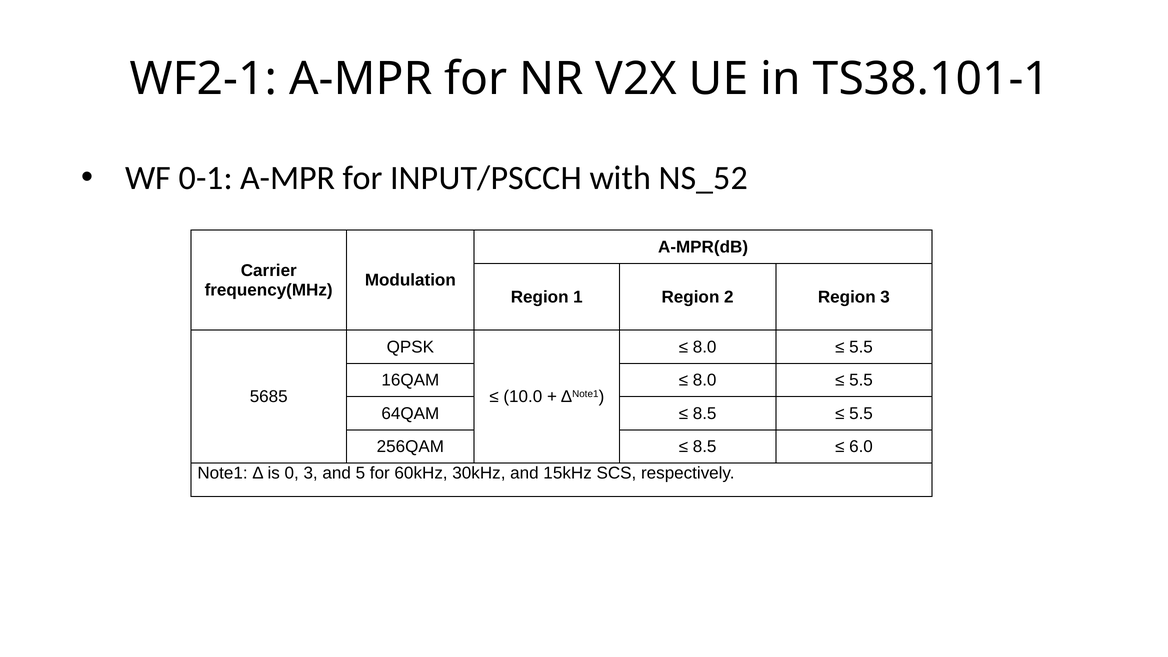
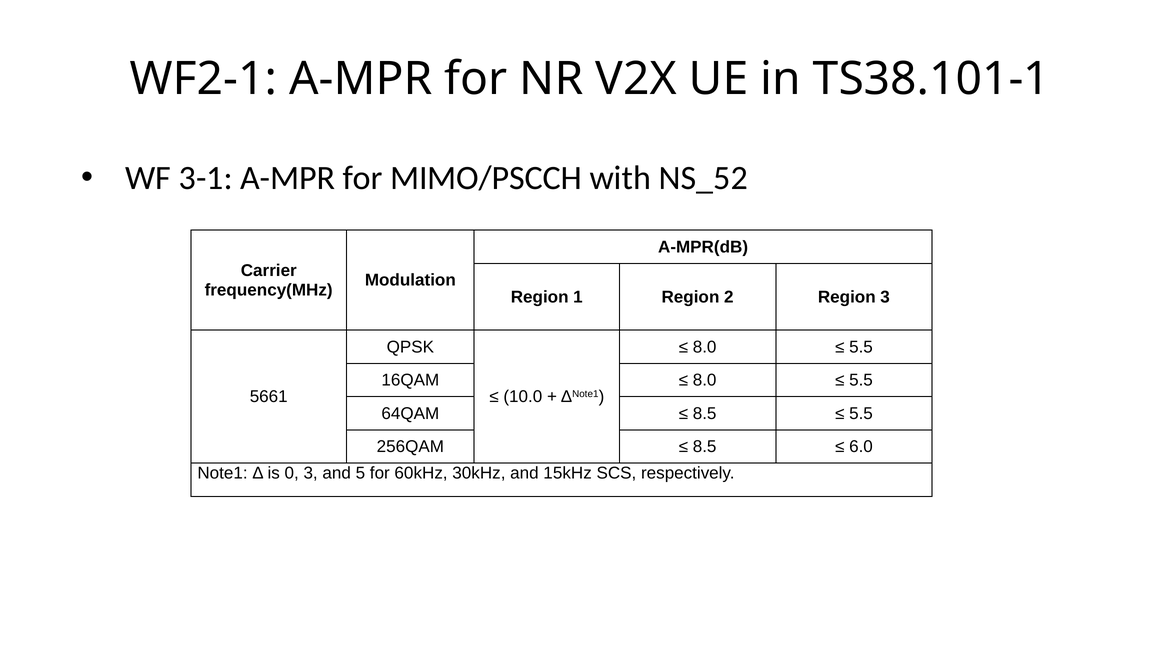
0-1: 0-1 -> 3-1
INPUT/PSCCH: INPUT/PSCCH -> MIMO/PSCCH
5685: 5685 -> 5661
